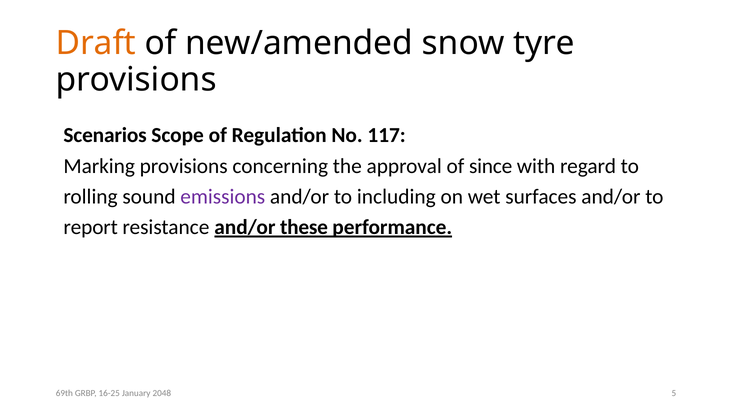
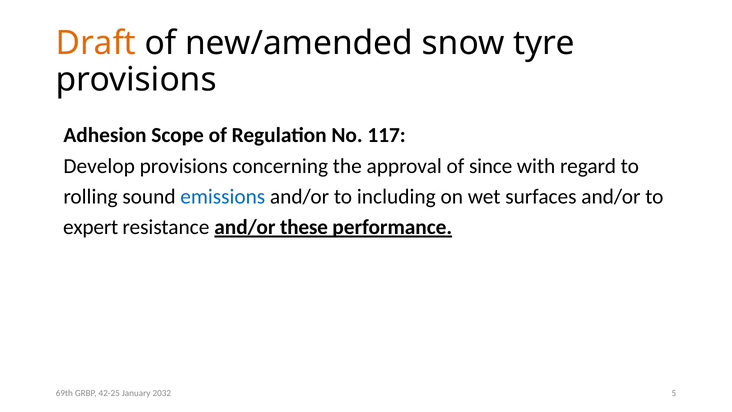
Scenarios: Scenarios -> Adhesion
Marking: Marking -> Develop
emissions colour: purple -> blue
report: report -> expert
16-25: 16-25 -> 42-25
2048: 2048 -> 2032
